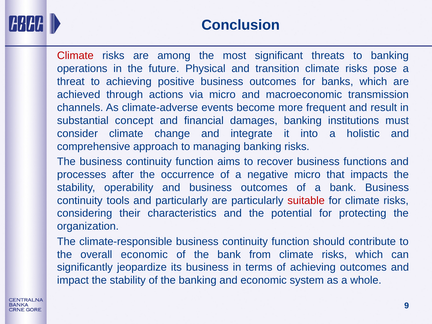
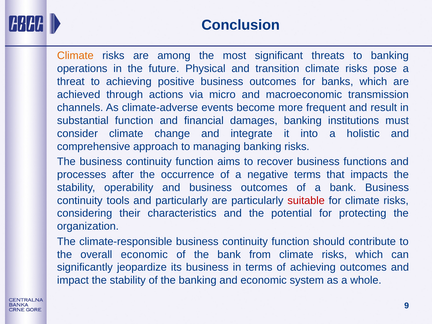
Climate at (75, 56) colour: red -> orange
substantial concept: concept -> function
negative micro: micro -> terms
